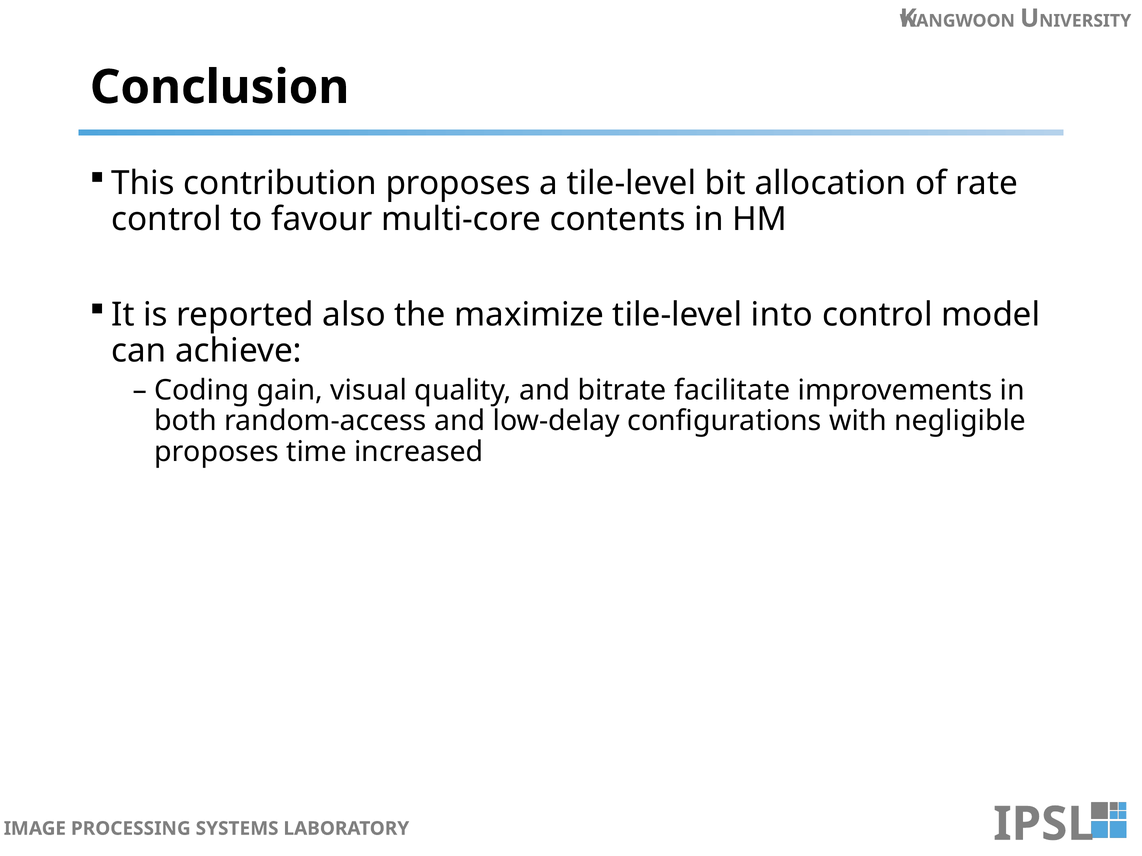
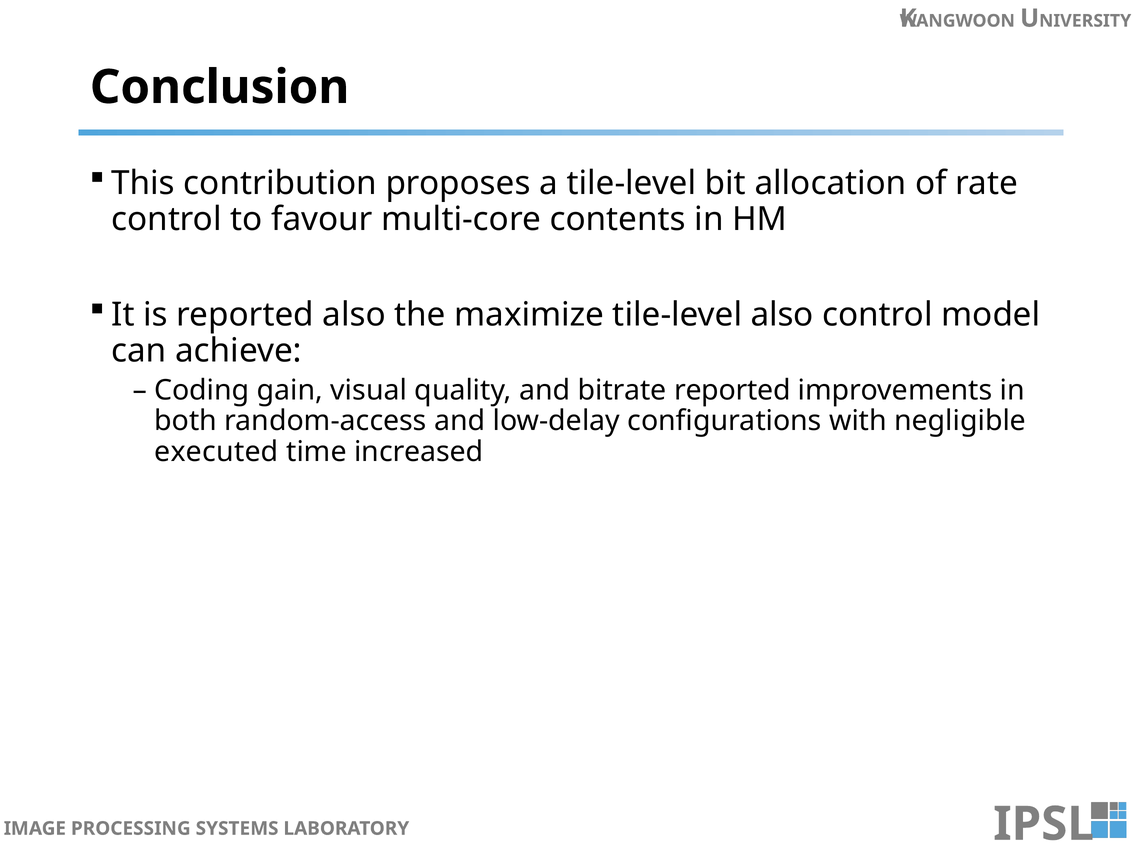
tile-level into: into -> also
bitrate facilitate: facilitate -> reported
proposes at (216, 452): proposes -> executed
